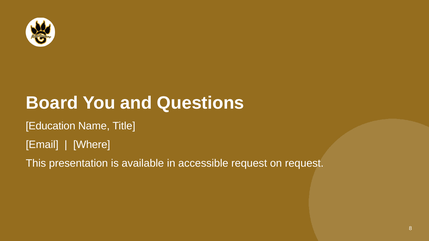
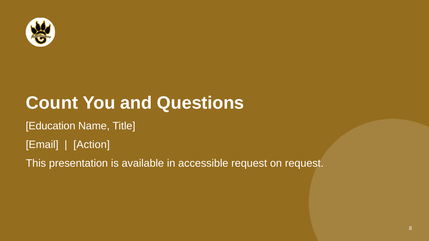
Board: Board -> Count
Where: Where -> Action
